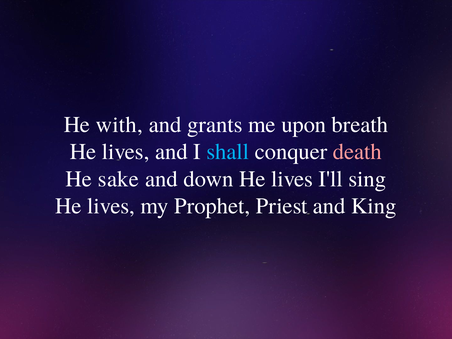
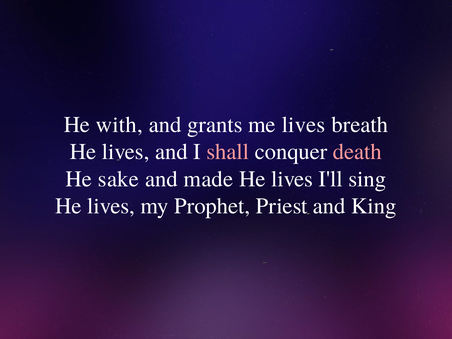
me upon: upon -> lives
shall colour: light blue -> pink
down: down -> made
